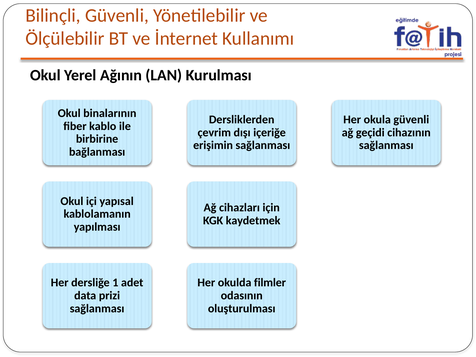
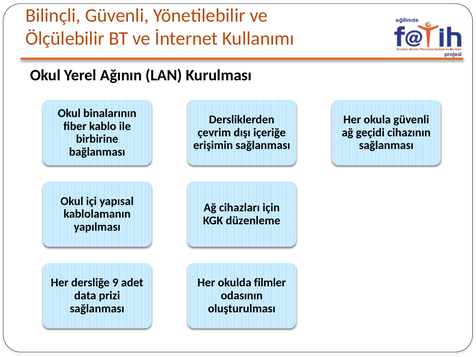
kaydetmek: kaydetmek -> düzenleme
1: 1 -> 9
